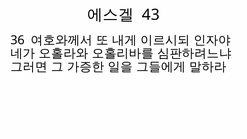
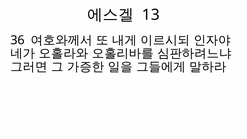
43: 43 -> 13
